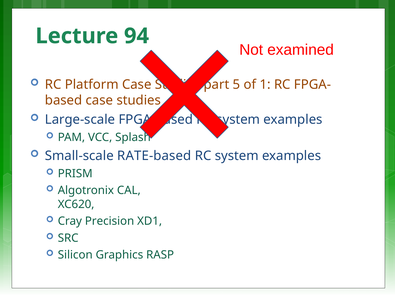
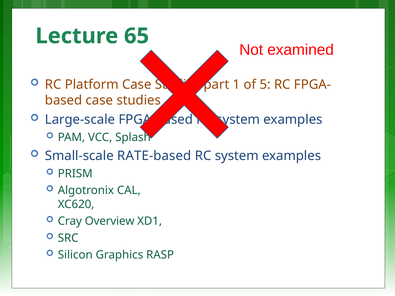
94: 94 -> 65
5: 5 -> 1
1: 1 -> 5
Precision: Precision -> Overview
